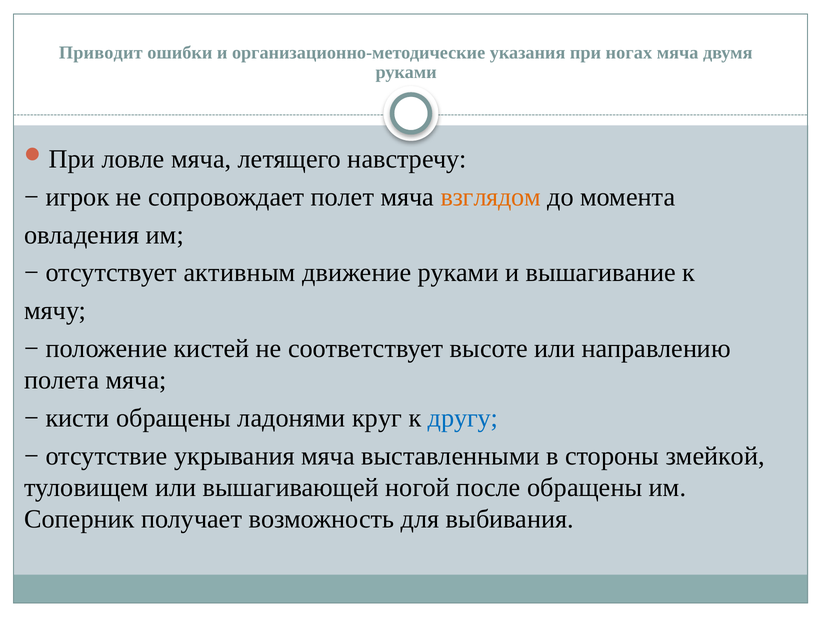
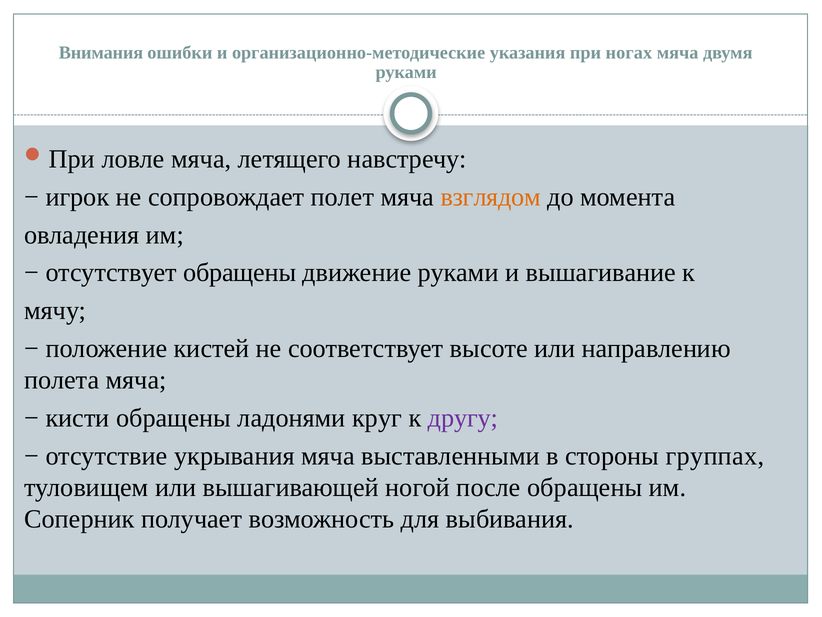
Приводит: Приводит -> Внимания
отсутствует активным: активным -> обращены
другу colour: blue -> purple
змейкой: змейкой -> группах
